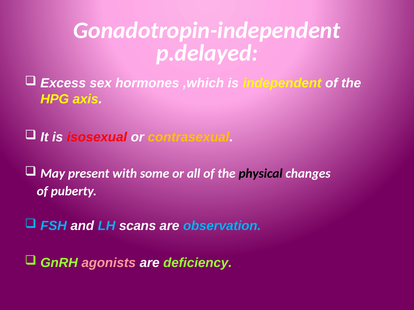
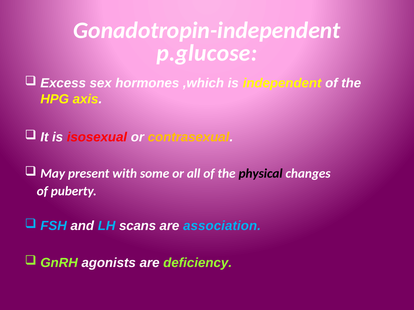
p.delayed: p.delayed -> p.glucose
observation: observation -> association
agonists colour: pink -> white
